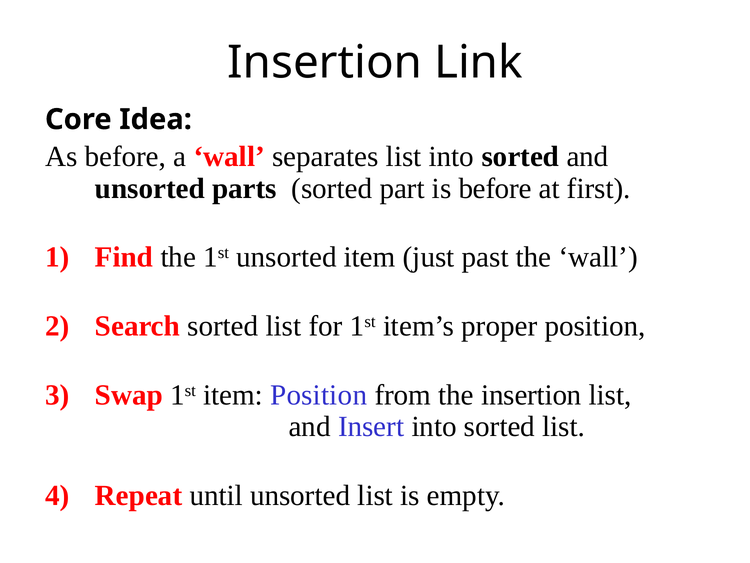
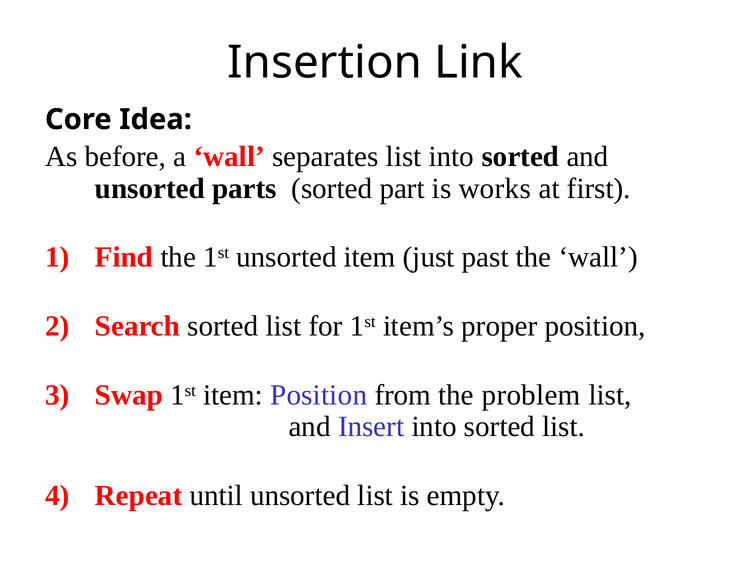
is before: before -> works
the insertion: insertion -> problem
